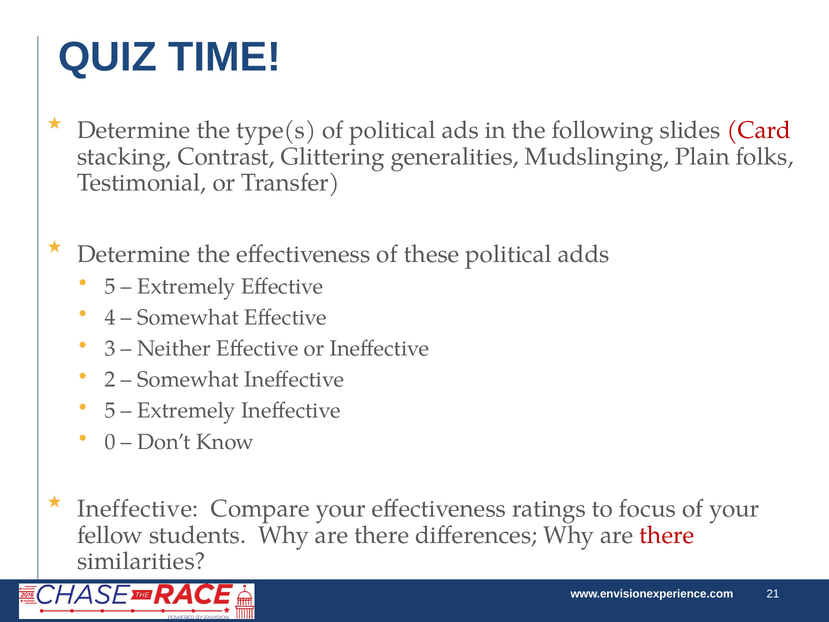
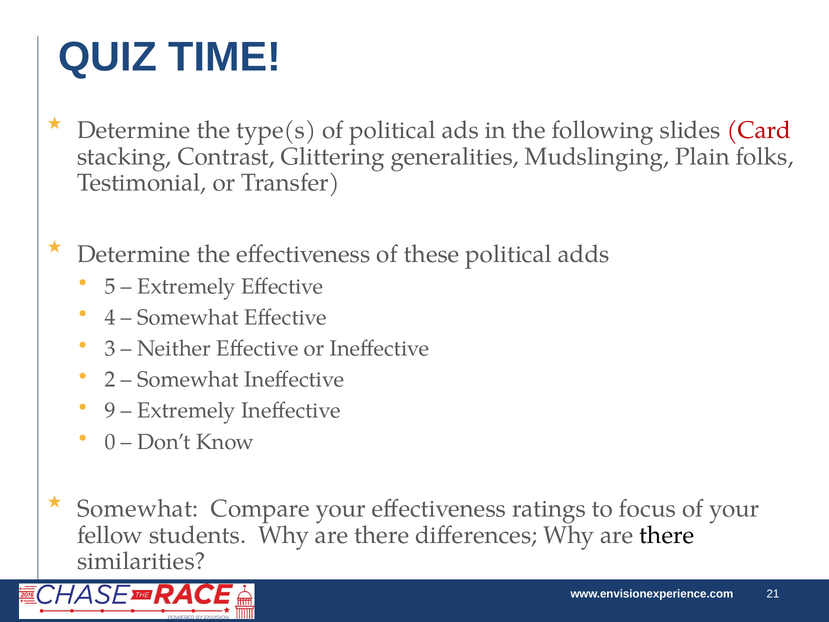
5 at (110, 411): 5 -> 9
Ineffective at (138, 509): Ineffective -> Somewhat
there at (667, 535) colour: red -> black
